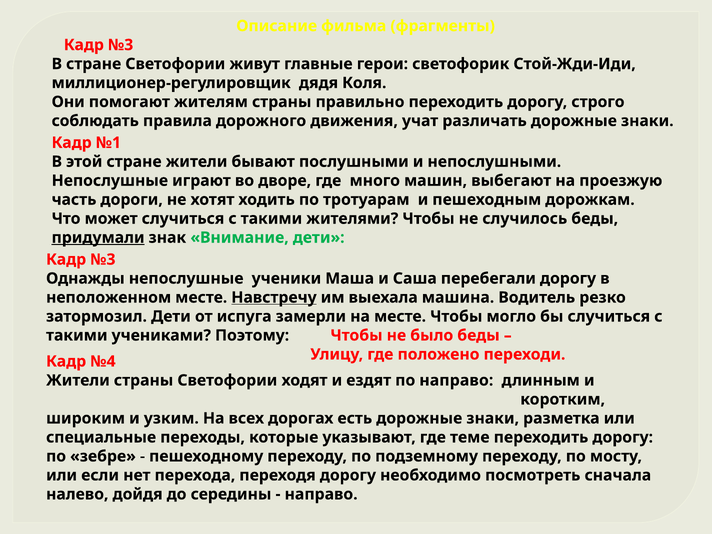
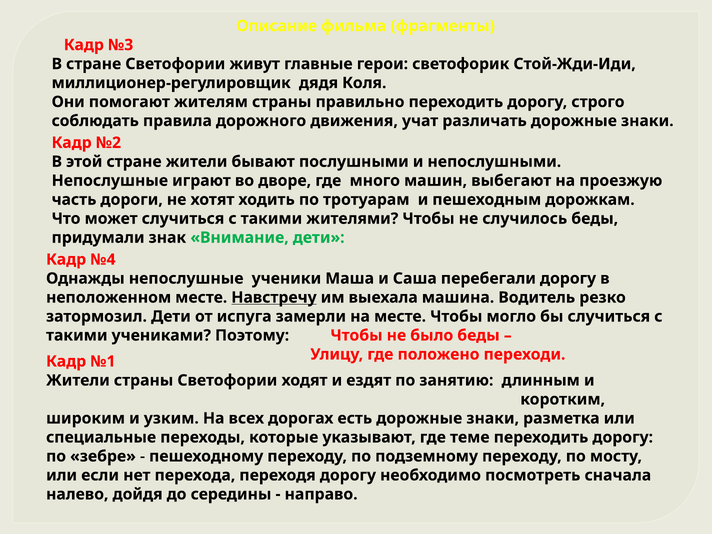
№1: №1 -> №2
придумали underline: present -> none
№3 at (103, 259): №3 -> №4
№4: №4 -> №1
по направо: направо -> занятию
